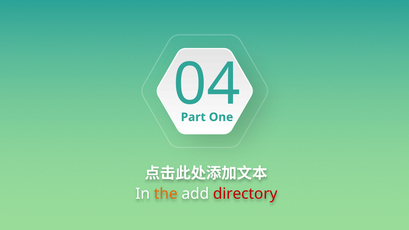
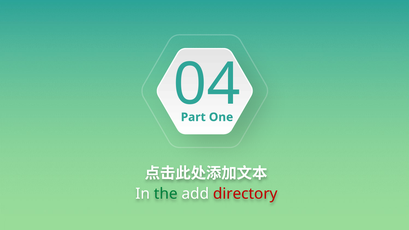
the colour: orange -> green
